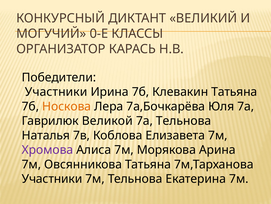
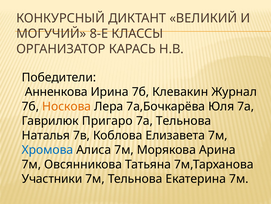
0-Е: 0-Е -> 8-Е
Участники at (56, 92): Участники -> Анненкова
Клевакин Татьяна: Татьяна -> Журнал
Великой: Великой -> Пригаро
Хромова colour: purple -> blue
